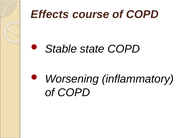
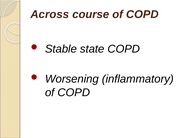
Effects: Effects -> Across
